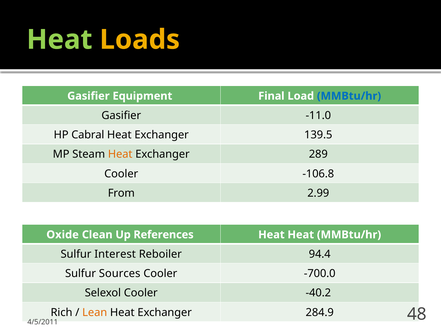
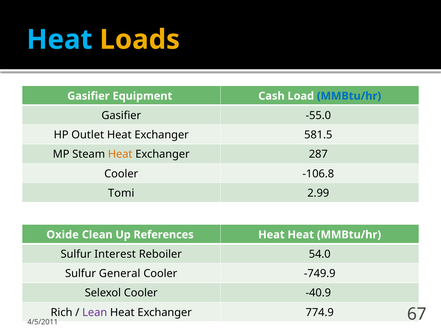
Heat at (59, 40) colour: light green -> light blue
Final: Final -> Cash
-11.0: -11.0 -> -55.0
Cabral: Cabral -> Outlet
139.5: 139.5 -> 581.5
289: 289 -> 287
From: From -> Tomi
94.4: 94.4 -> 54.0
Sources: Sources -> General
-700.0: -700.0 -> -749.9
-40.2: -40.2 -> -40.9
Lean colour: orange -> purple
284.9: 284.9 -> 774.9
48: 48 -> 67
